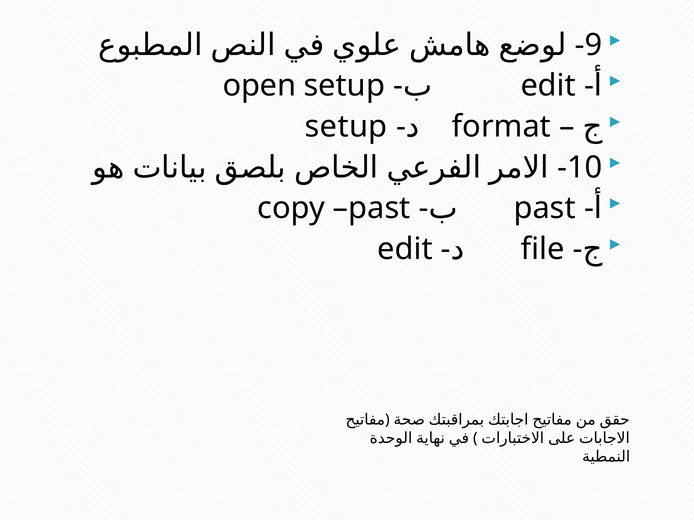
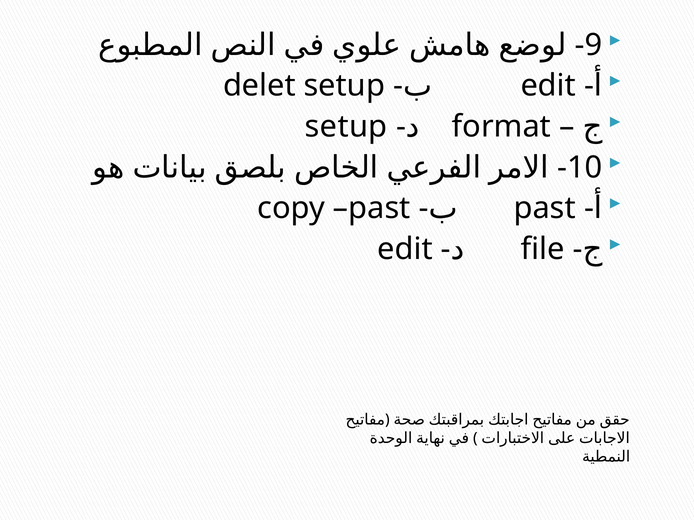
open: open -> delet
